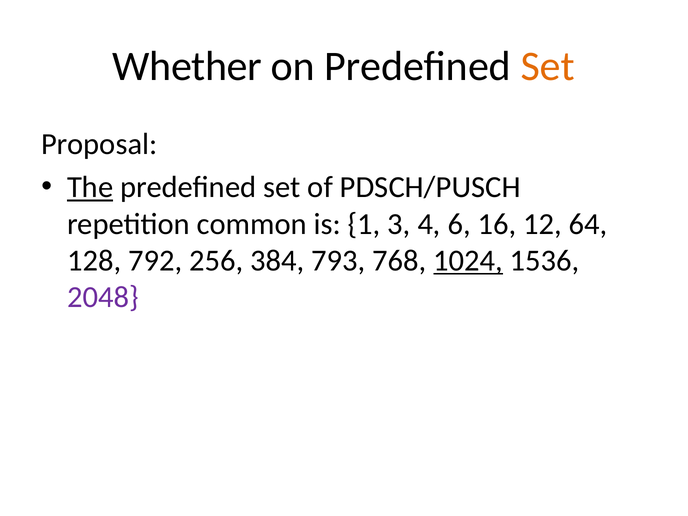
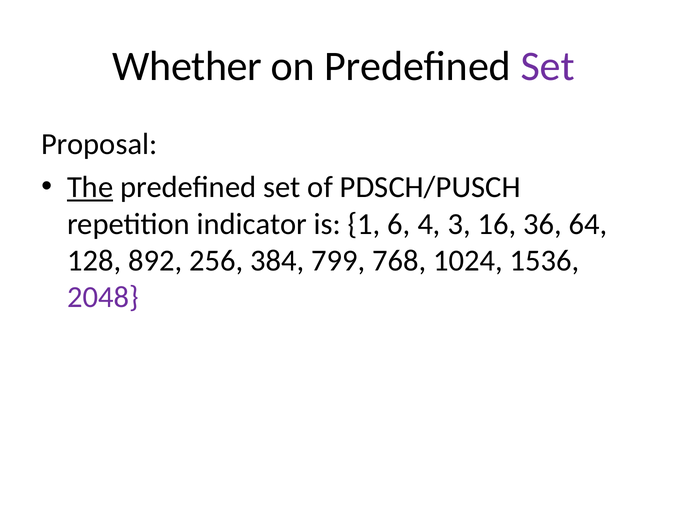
Set at (548, 67) colour: orange -> purple
common: common -> indicator
3: 3 -> 6
6: 6 -> 3
12: 12 -> 36
792: 792 -> 892
793: 793 -> 799
1024 underline: present -> none
